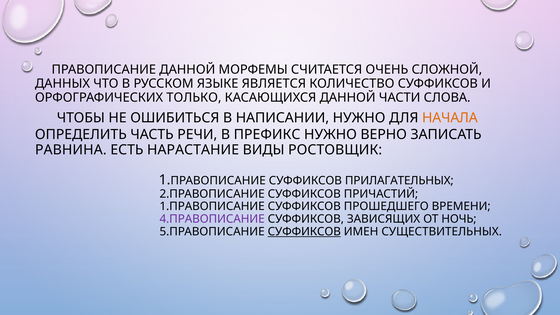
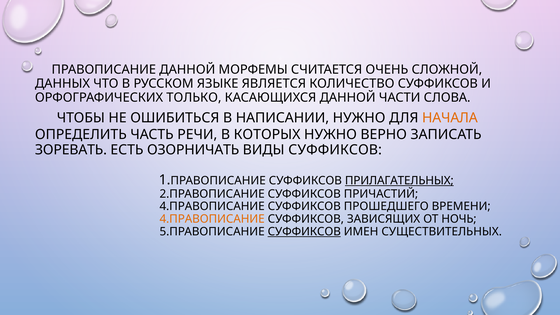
ПРЕФИКС: ПРЕФИКС -> КОТОРЫХ
РАВНИНА: РАВНИНА -> ЗОРЕВАТЬ
НАРАСТАНИЕ: НАРАСТАНИЕ -> ОЗОРНИЧАТЬ
ВИДЫ РОСТОВЩИК: РОСТОВЩИК -> СУФФИКСОВ
ПРИЛАГАТЕЛЬНЫХ underline: none -> present
1.ПРАВОПИСАНИЕ at (212, 206): 1.ПРАВОПИСАНИЕ -> 4.ПРАВОПИСАНИЕ
4.ПРАВОПИСАНИЕ at (212, 219) colour: purple -> orange
